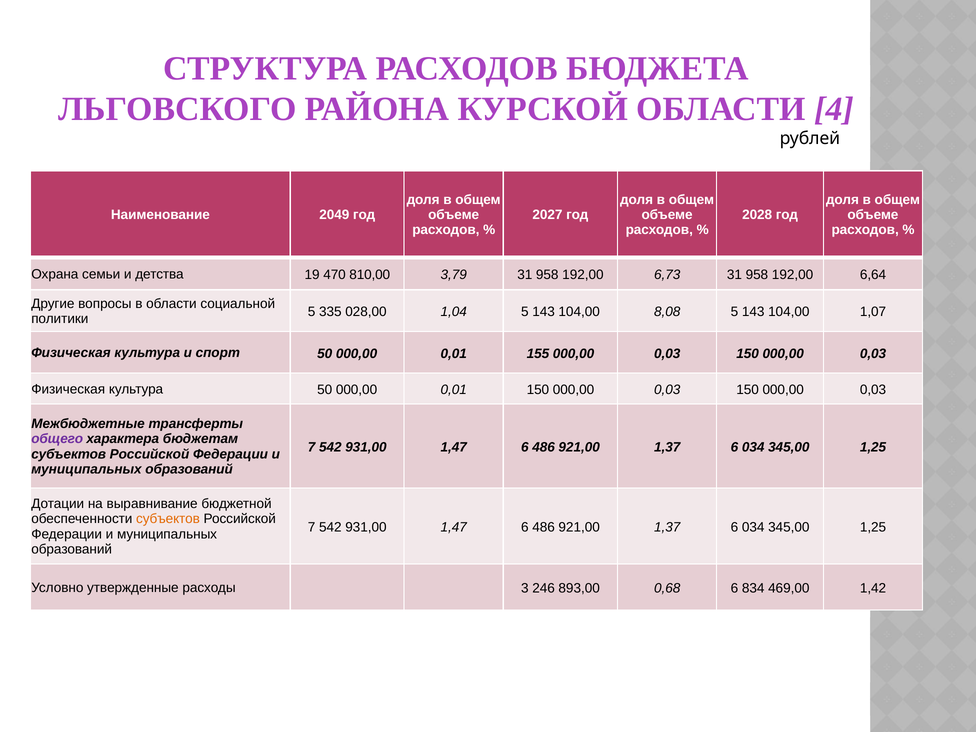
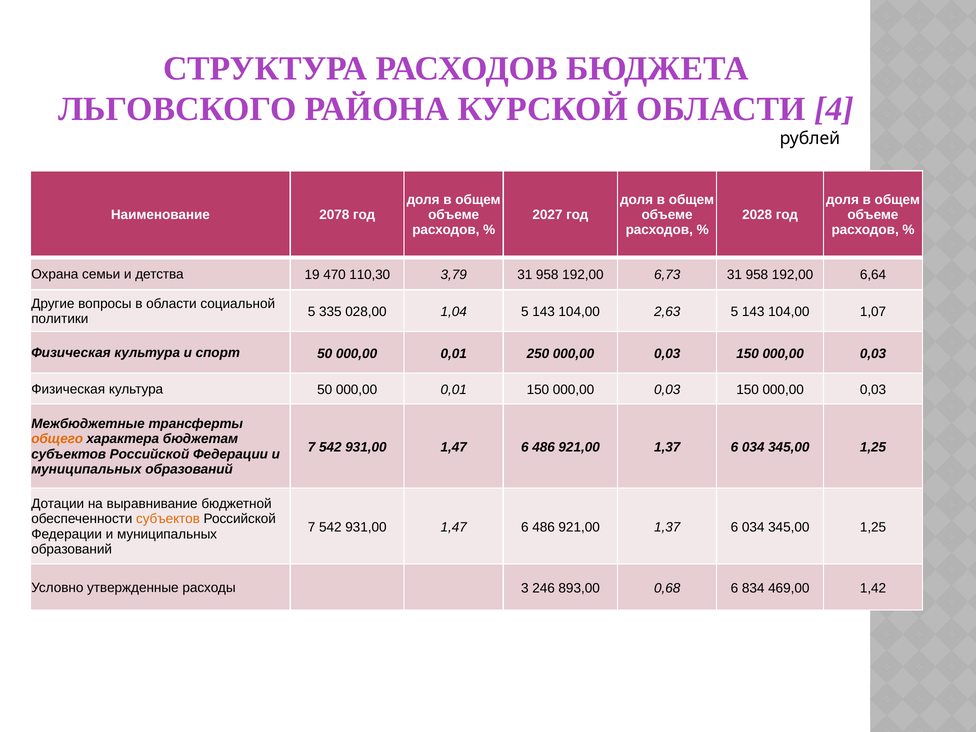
2049: 2049 -> 2078
810,00: 810,00 -> 110,30
8,08: 8,08 -> 2,63
155: 155 -> 250
общего colour: purple -> orange
